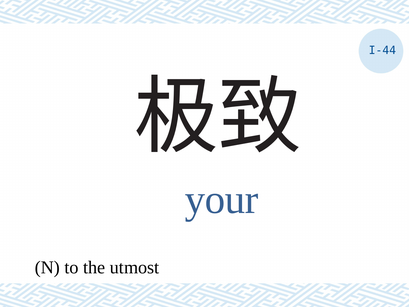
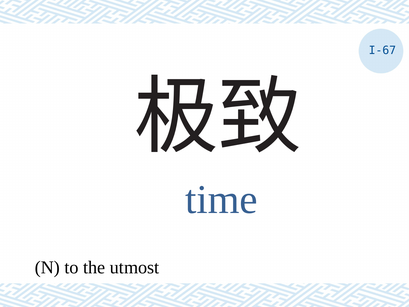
I-44: I-44 -> I-67
your: your -> time
